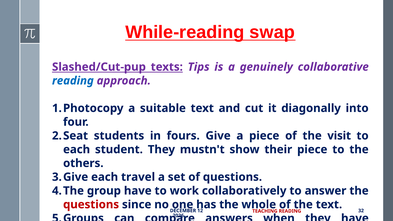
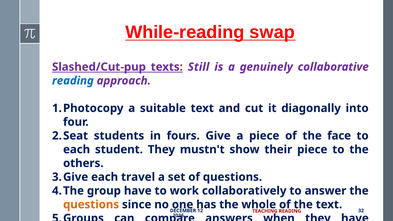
Tips: Tips -> Still
visit: visit -> face
questions at (91, 205) colour: red -> orange
